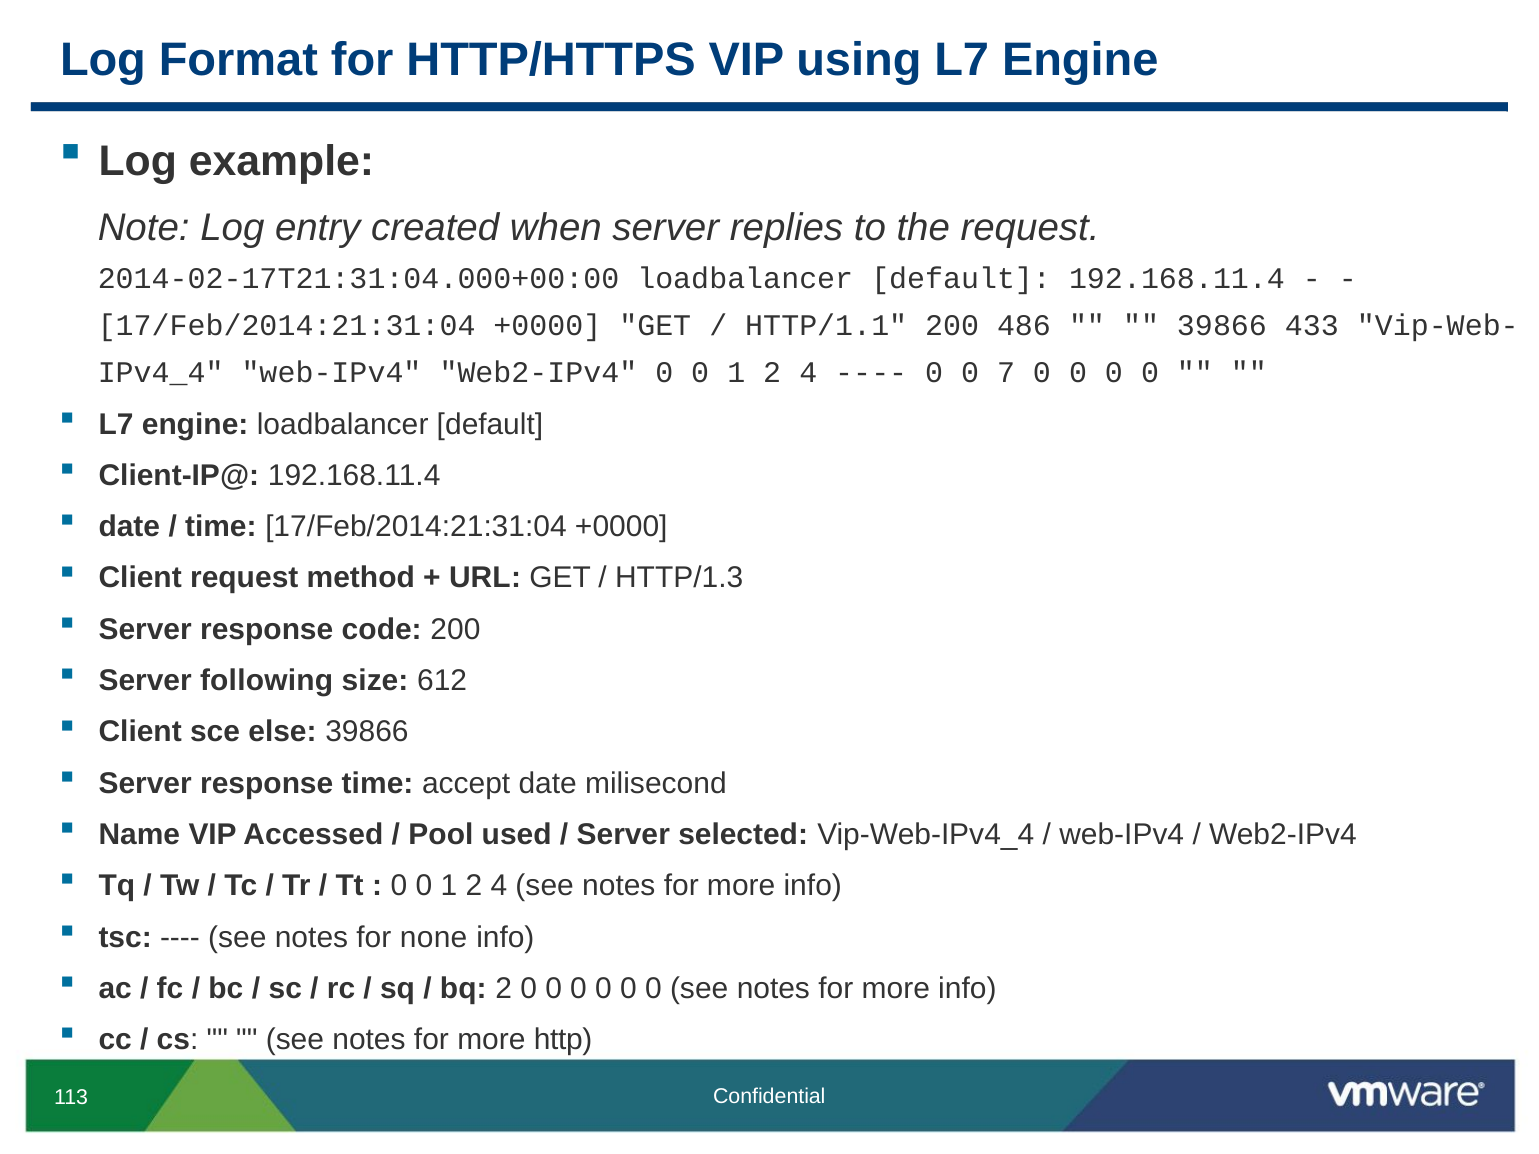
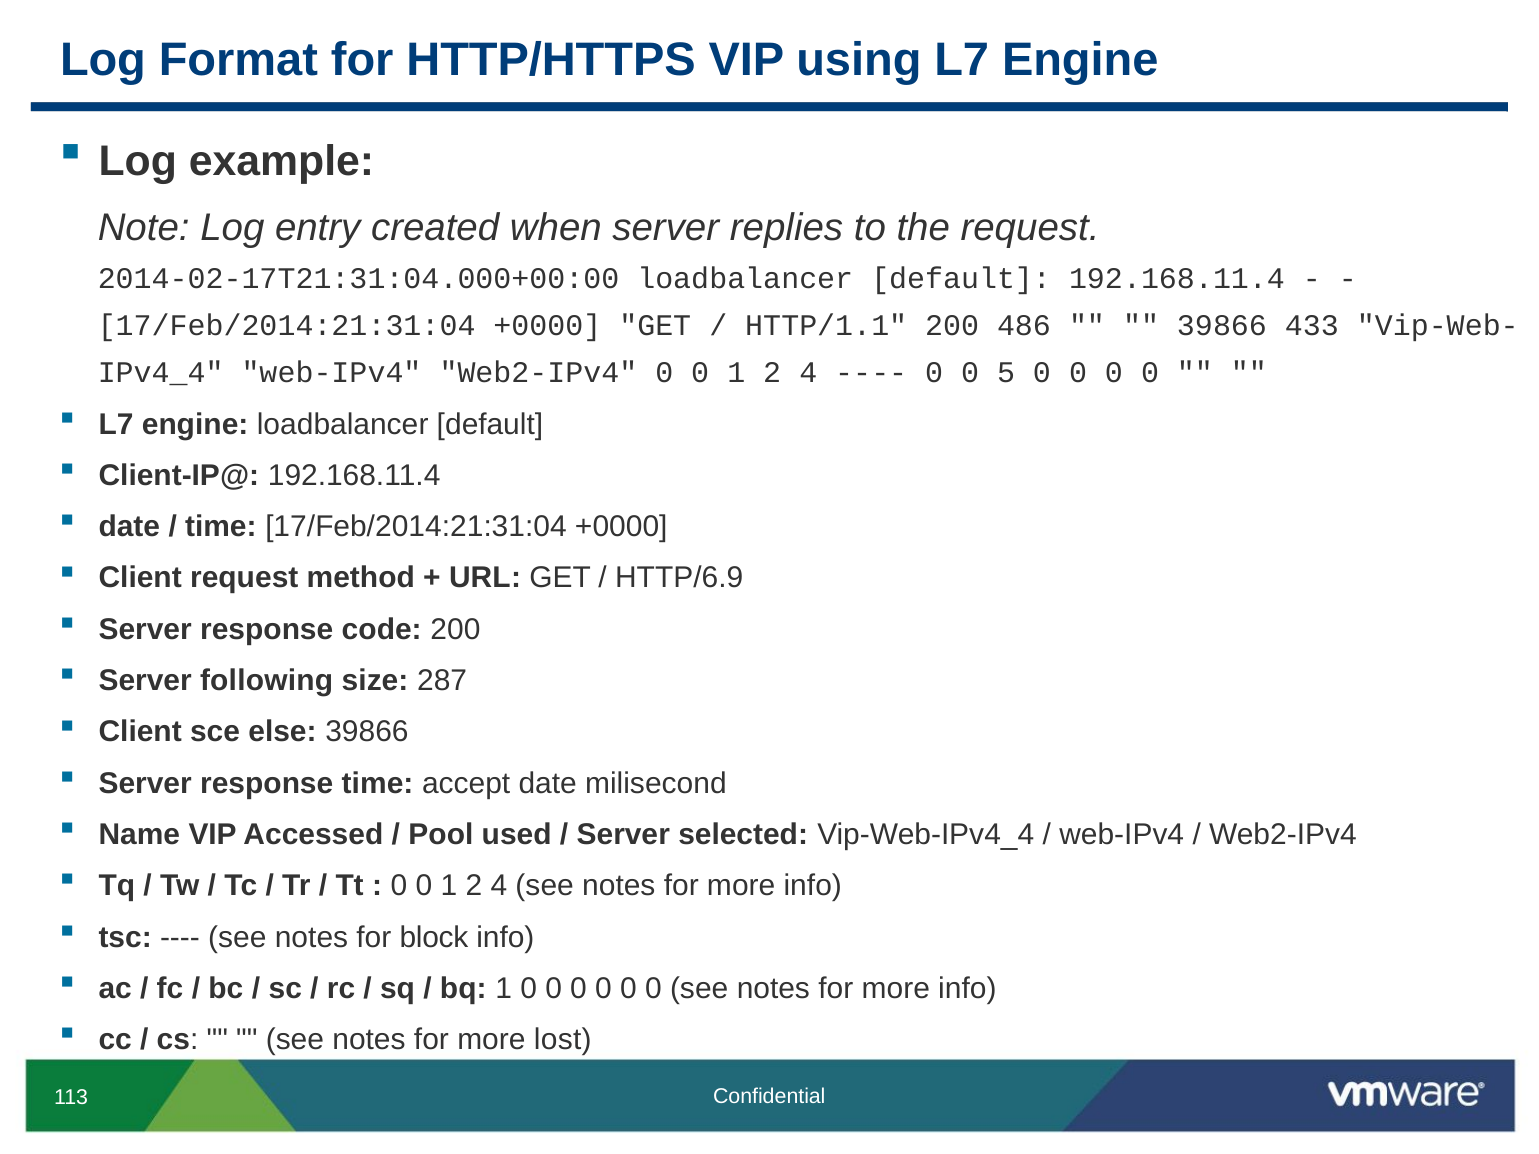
7: 7 -> 5
HTTP/1.3: HTTP/1.3 -> HTTP/6.9
612: 612 -> 287
none: none -> block
bq 2: 2 -> 1
http: http -> lost
